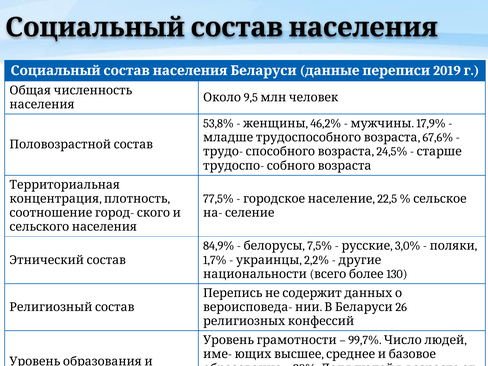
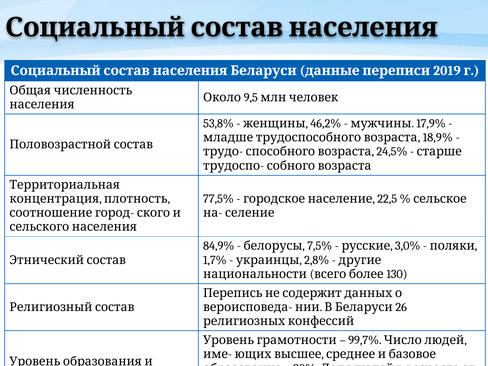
67,6%: 67,6% -> 18,9%
2,2%: 2,2% -> 2,8%
